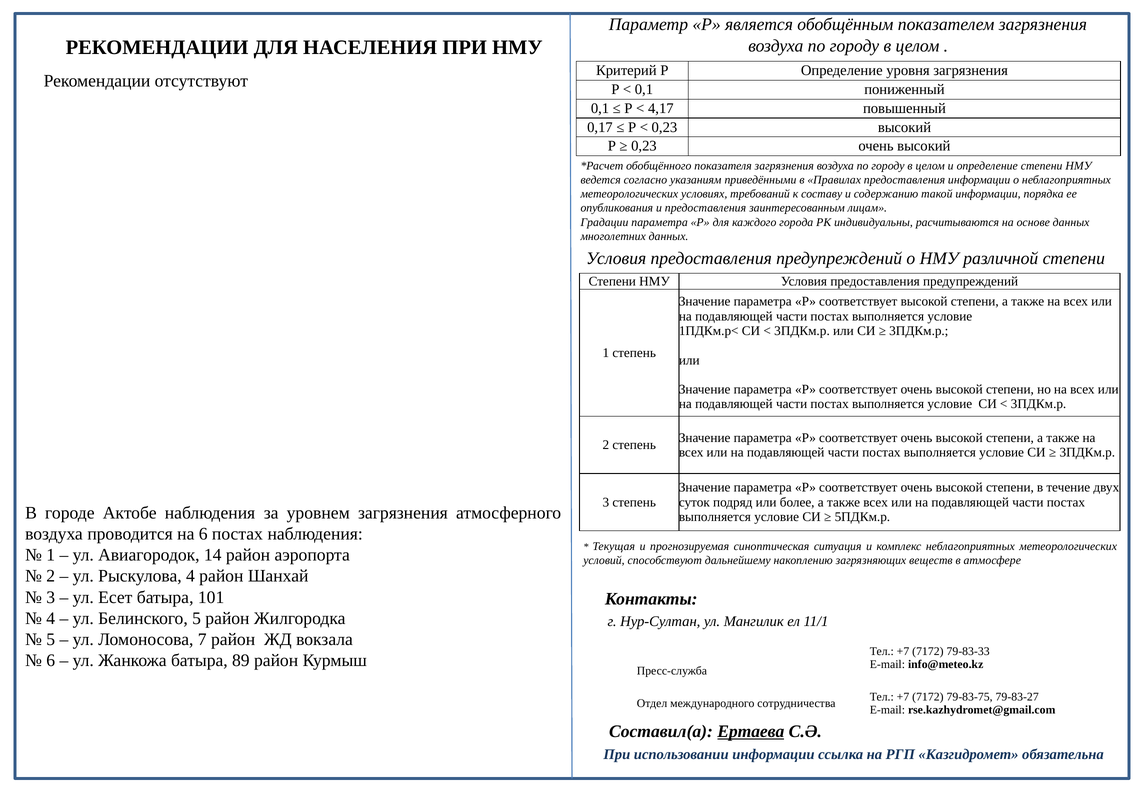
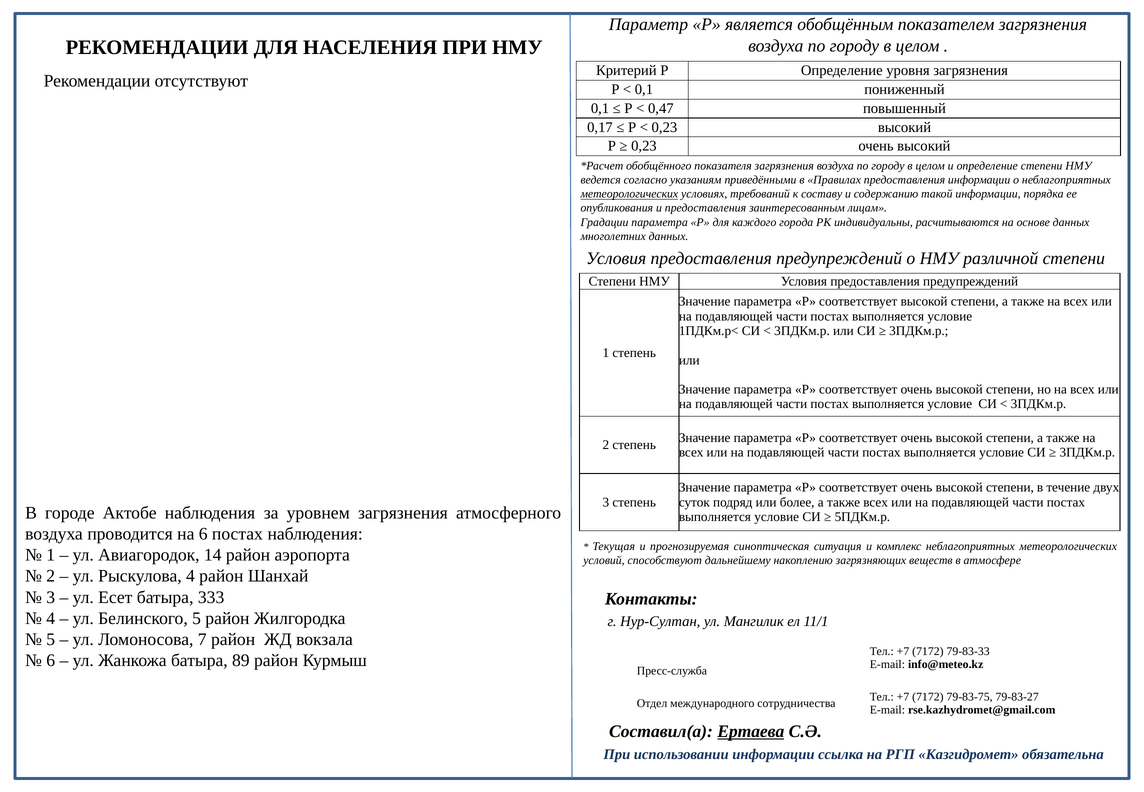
4,17: 4,17 -> 0,47
метеорологических at (629, 194) underline: none -> present
101: 101 -> 333
